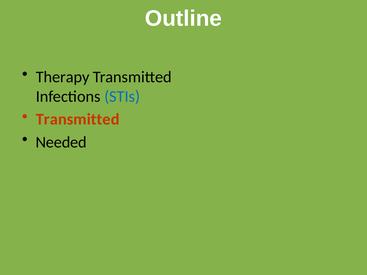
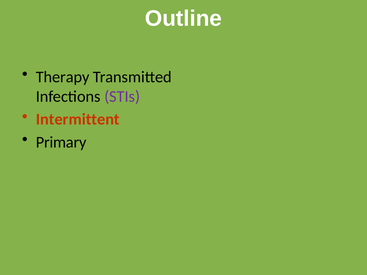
STIs colour: blue -> purple
Transmitted at (78, 119): Transmitted -> Intermittent
Needed: Needed -> Primary
